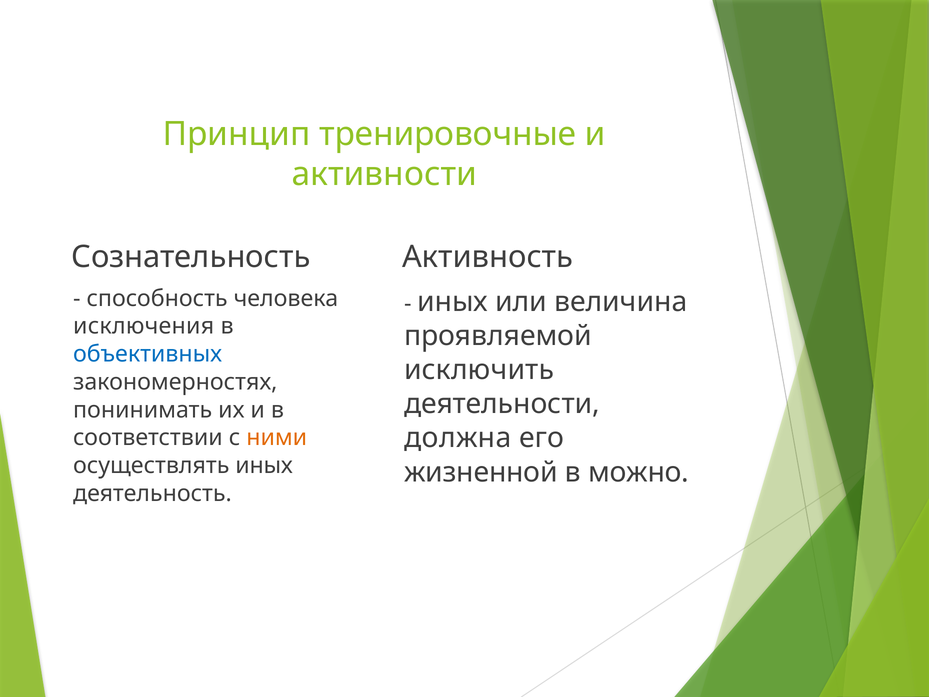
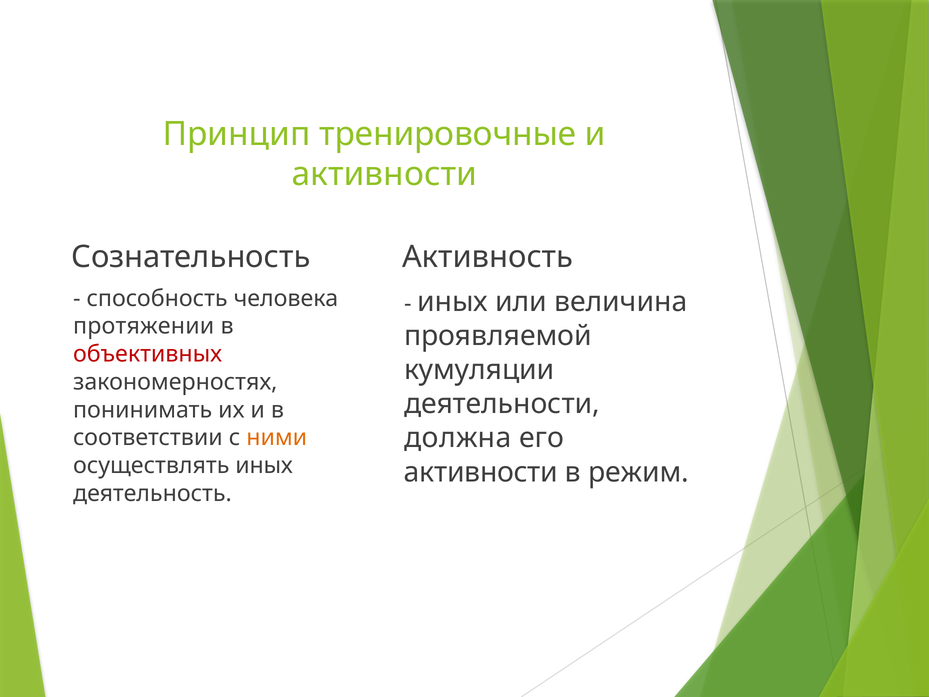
исключения: исключения -> протяжении
объективных colour: blue -> red
исключить: исключить -> кумуляции
жизненной at (481, 472): жизненной -> активности
можно: можно -> режим
